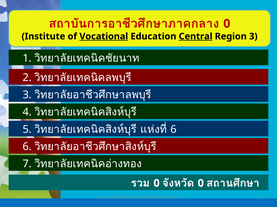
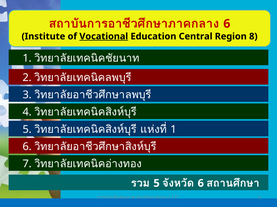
0 at (227, 24): 0 -> 6
Central underline: present -> none
Region 3: 3 -> 8
6 at (173, 130): 6 -> 1
0 at (157, 184): 0 -> 5
0 at (201, 184): 0 -> 6
